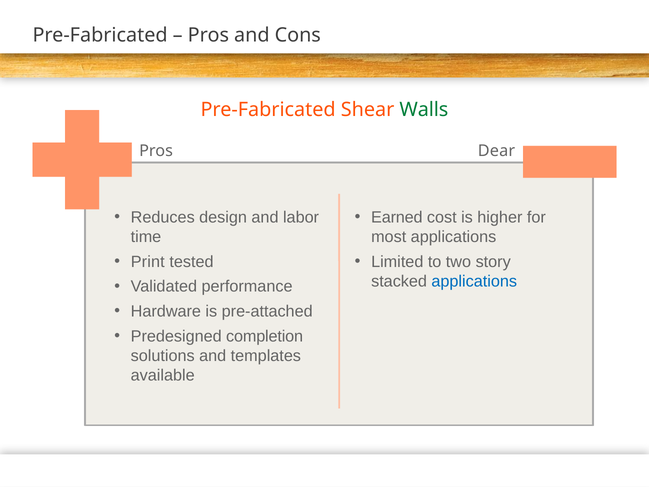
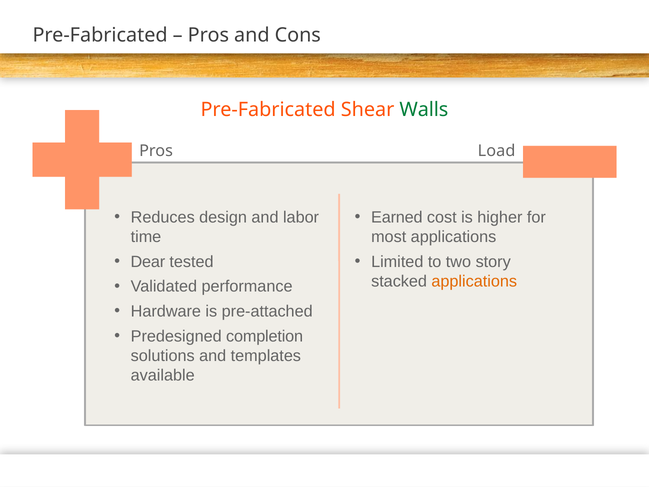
Dear: Dear -> Load
Print: Print -> Dear
applications at (474, 281) colour: blue -> orange
